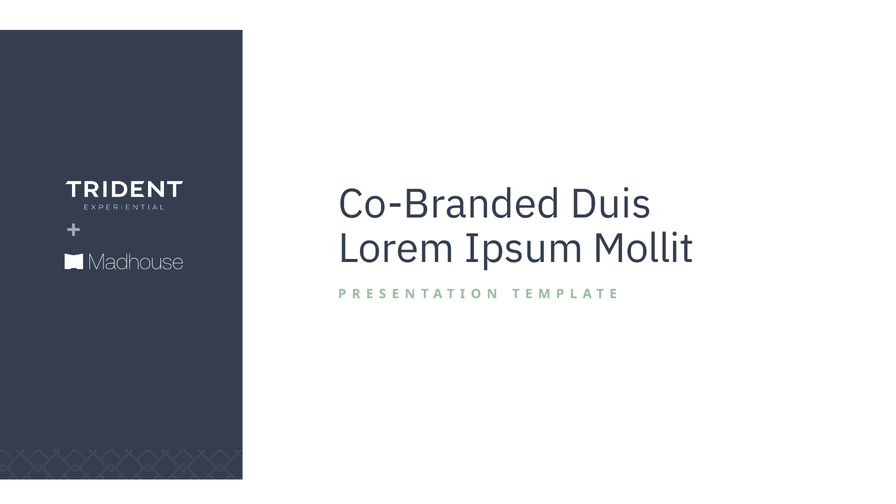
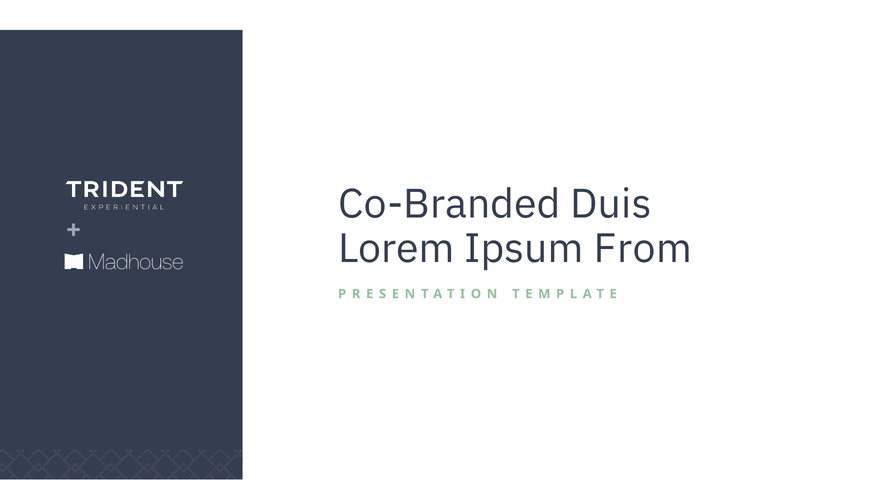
Mollit: Mollit -> From
